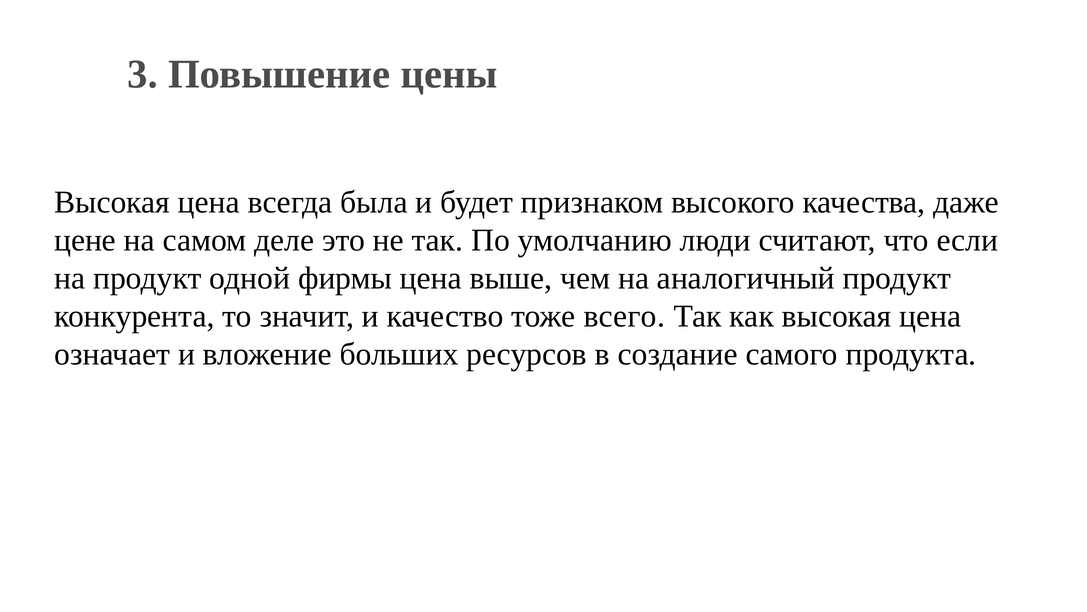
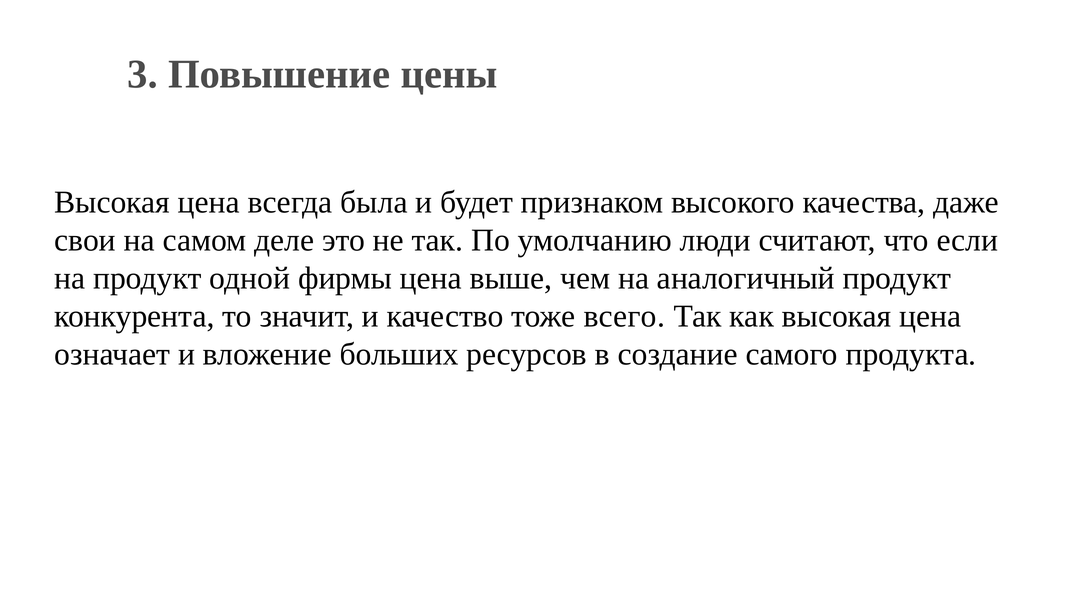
цене: цене -> свои
